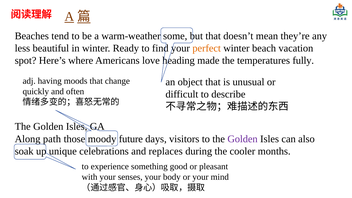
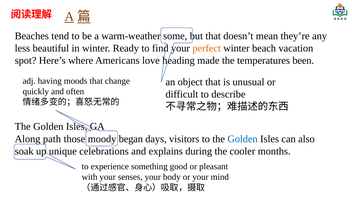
fully: fully -> been
future: future -> began
Golden at (243, 139) colour: purple -> blue
replaces: replaces -> explains
